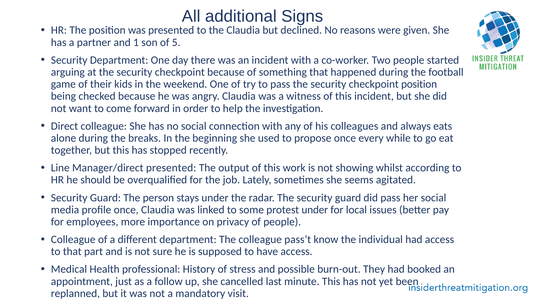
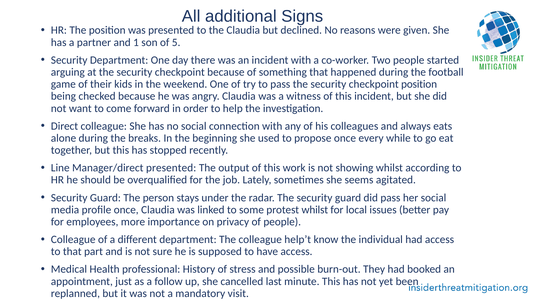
protest under: under -> whilst
pass’t: pass’t -> help’t
